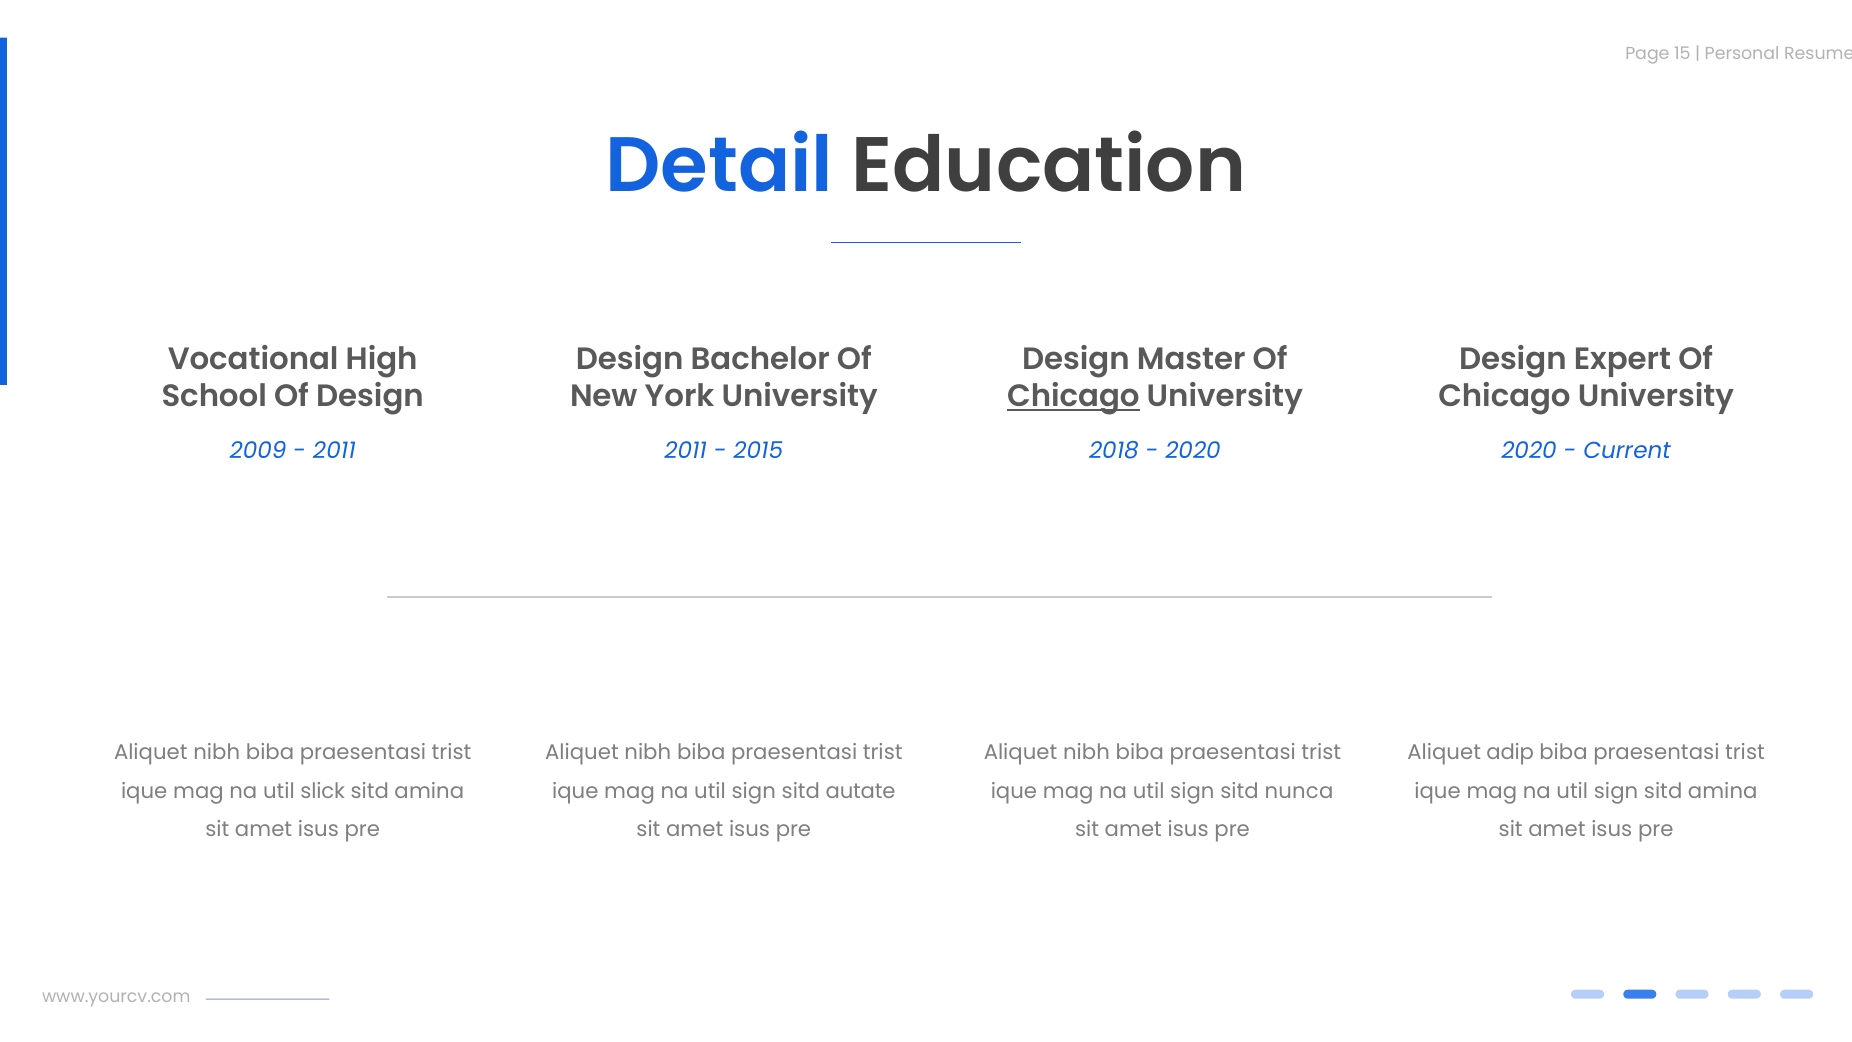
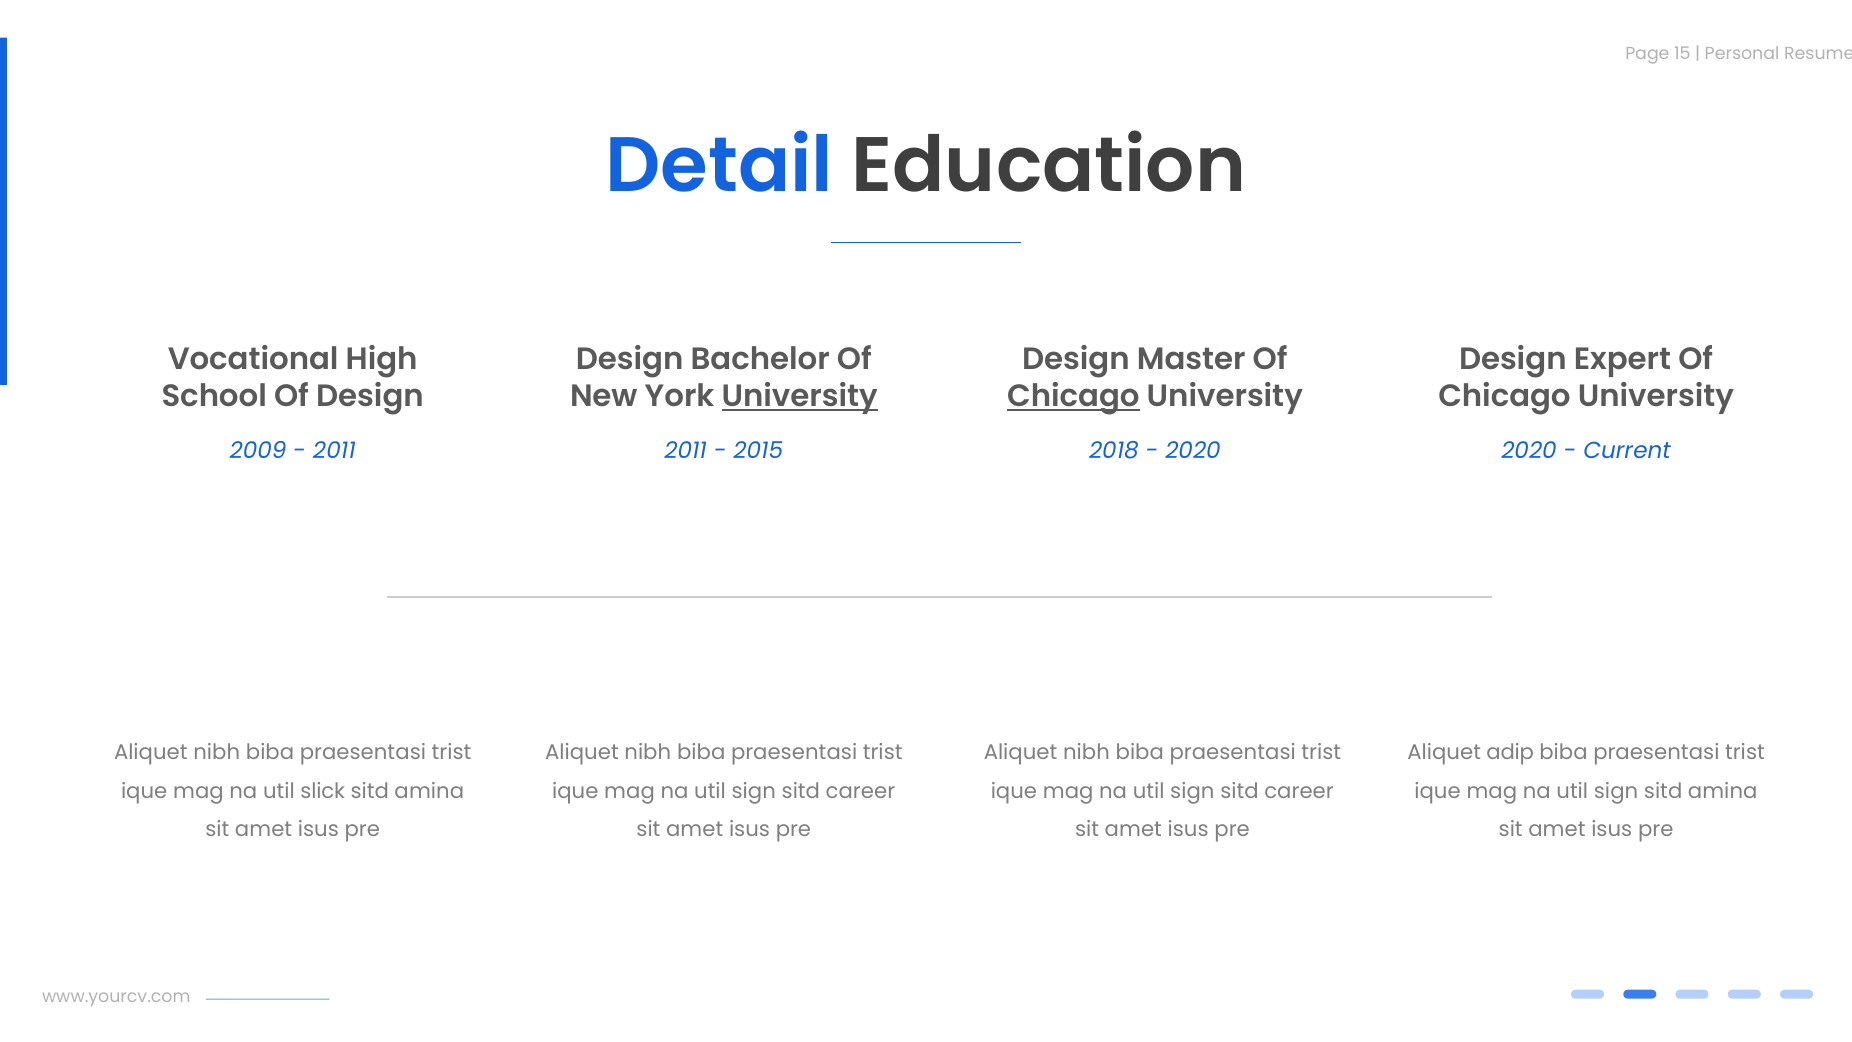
University at (800, 397) underline: none -> present
autate at (861, 791): autate -> career
nunca at (1299, 791): nunca -> career
